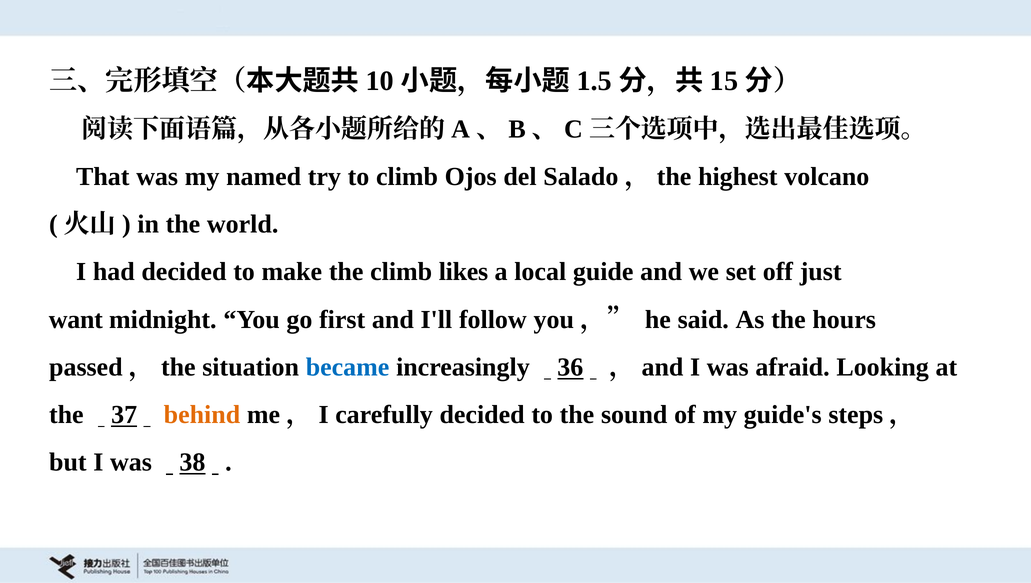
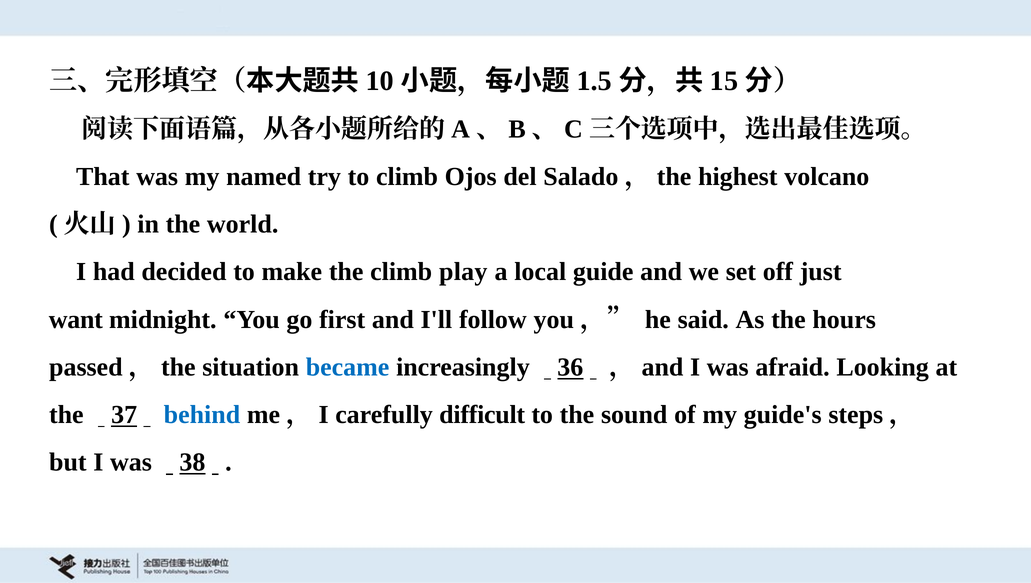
likes: likes -> play
behind colour: orange -> blue
carefully decided: decided -> difficult
